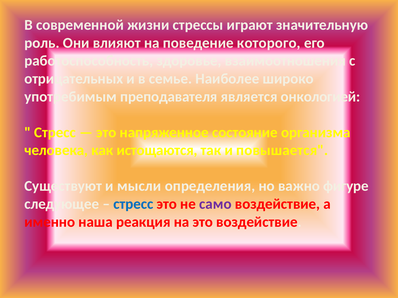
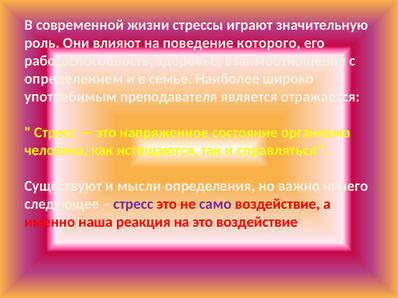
отрицательных: отрицательных -> определением
онкологией: онкологией -> отражается
повышается: повышается -> справляться
фигуре: фигуре -> ничего
стресс at (133, 204) colour: blue -> purple
